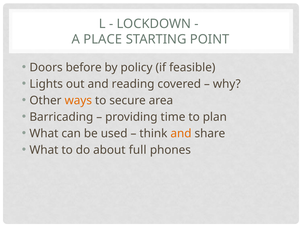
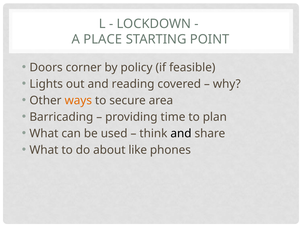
before: before -> corner
and at (181, 133) colour: orange -> black
full: full -> like
